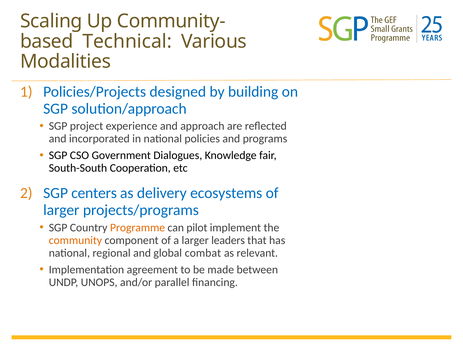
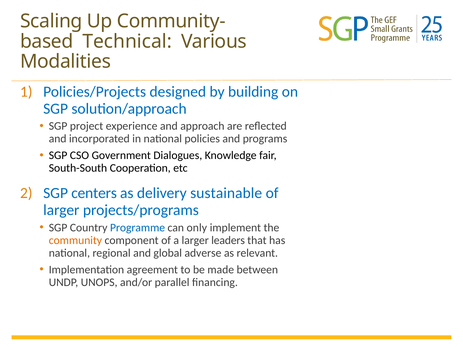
ecosystems: ecosystems -> sustainable
Programme colour: orange -> blue
pilot: pilot -> only
combat: combat -> adverse
